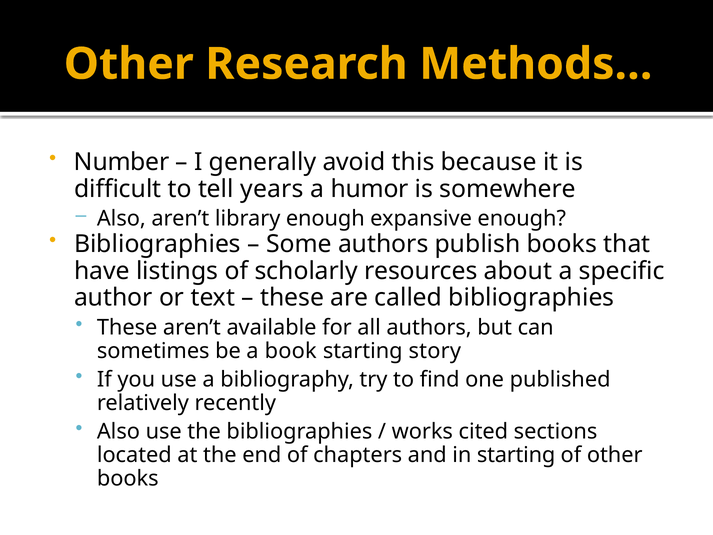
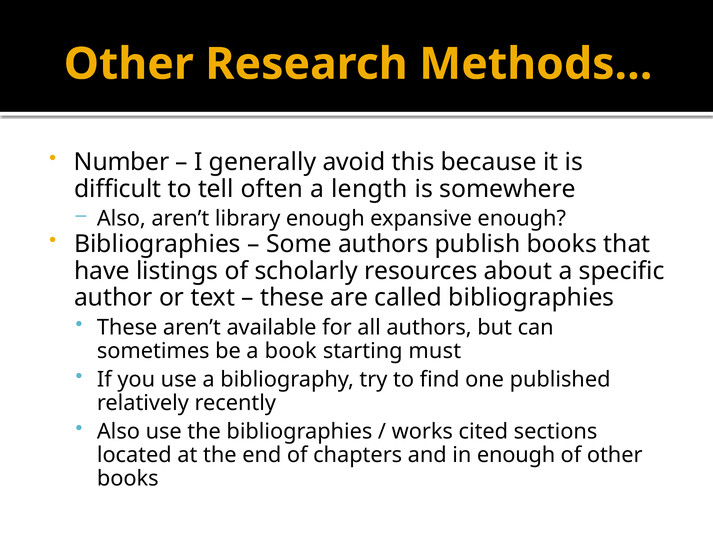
years: years -> often
humor: humor -> length
story: story -> must
in starting: starting -> enough
